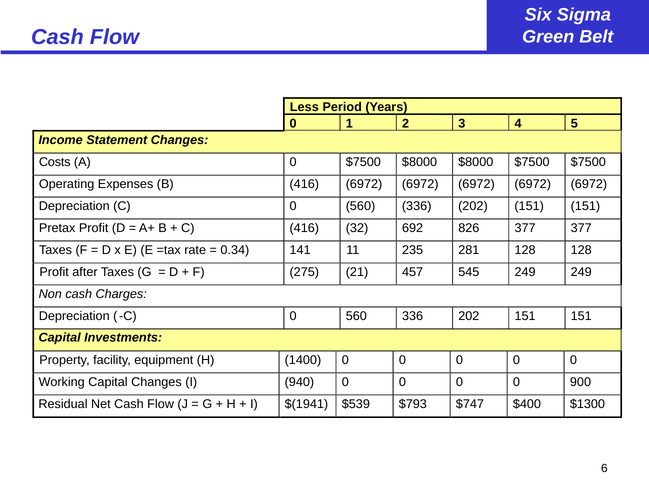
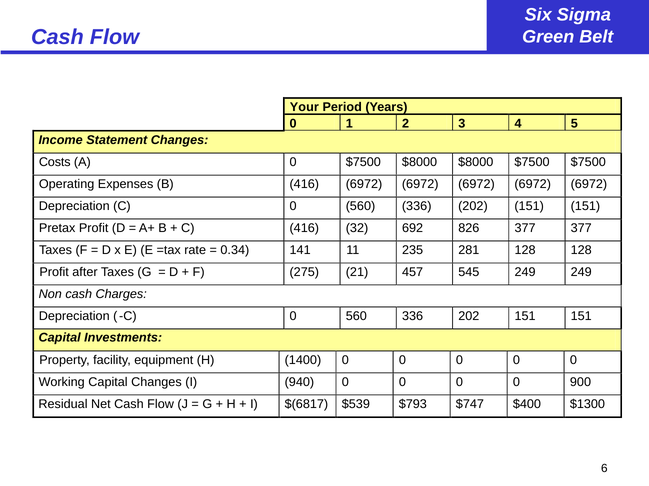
Less: Less -> Your
$(1941: $(1941 -> $(6817
